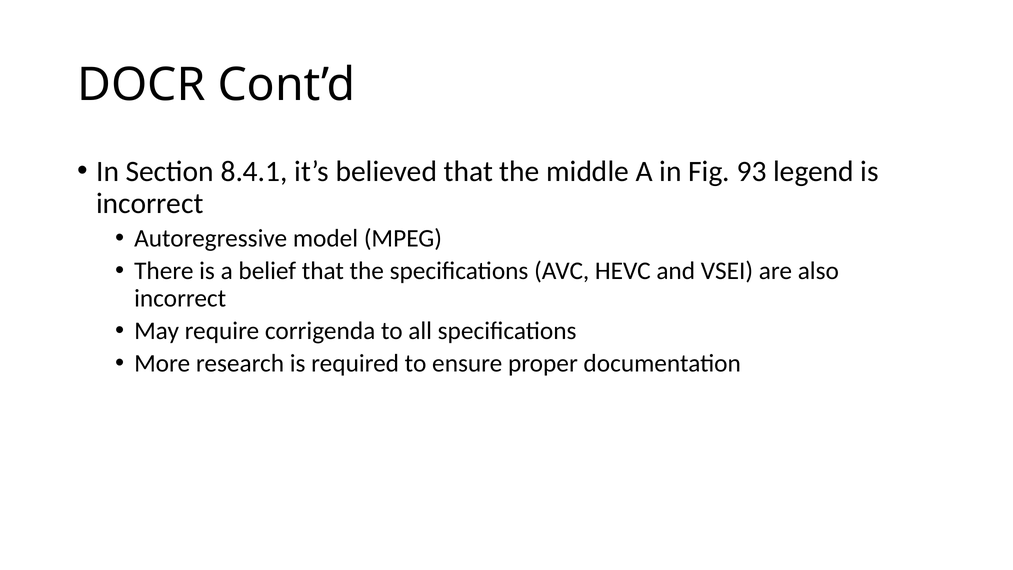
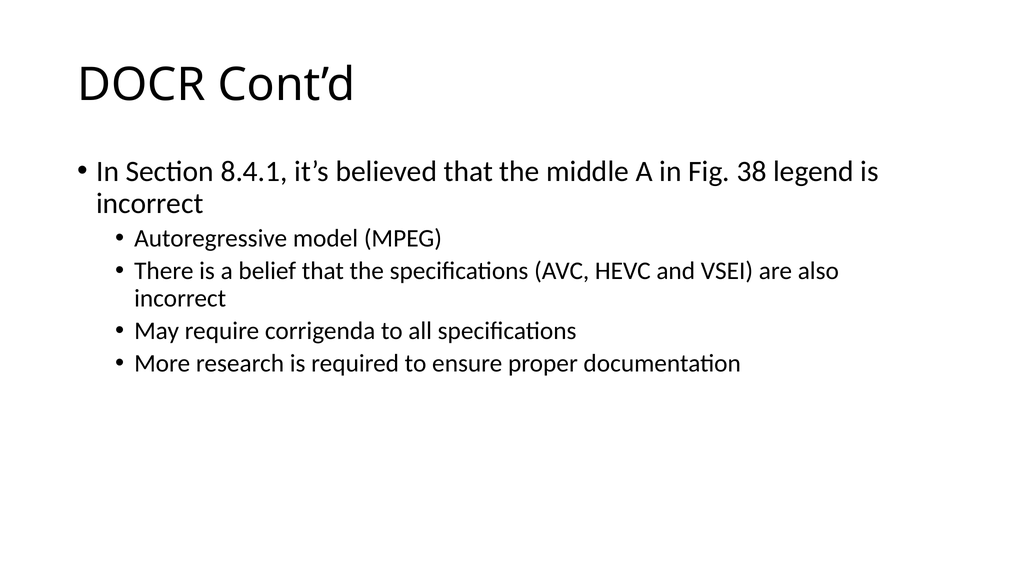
93: 93 -> 38
